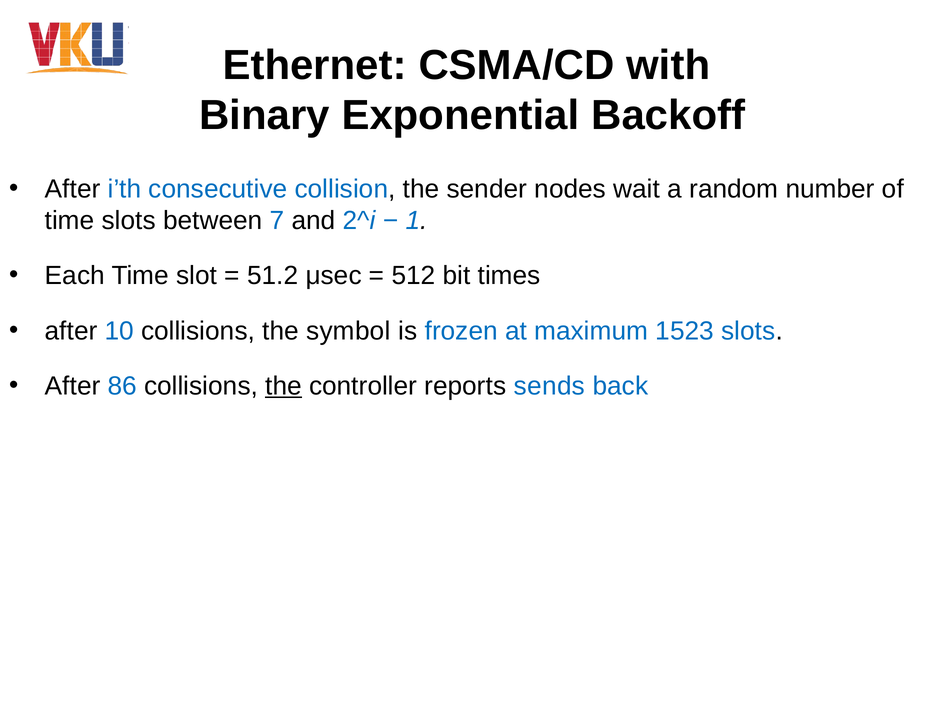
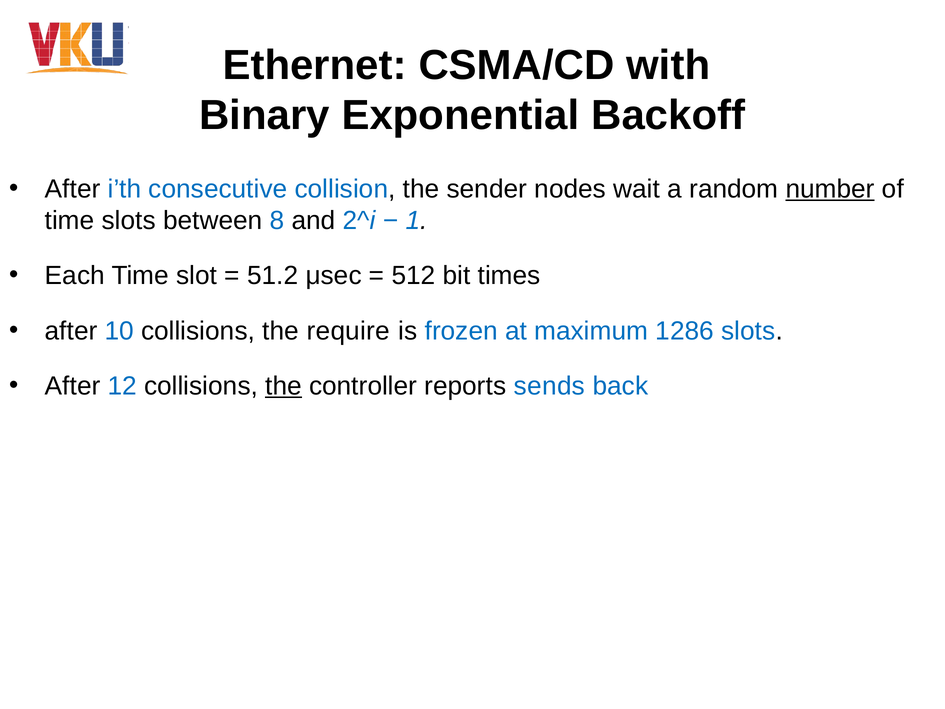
number underline: none -> present
7: 7 -> 8
symbol: symbol -> require
1523: 1523 -> 1286
86: 86 -> 12
